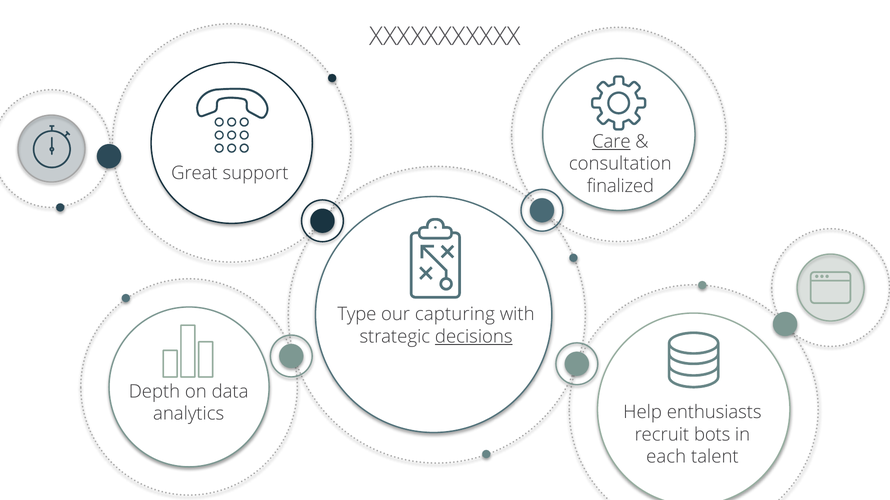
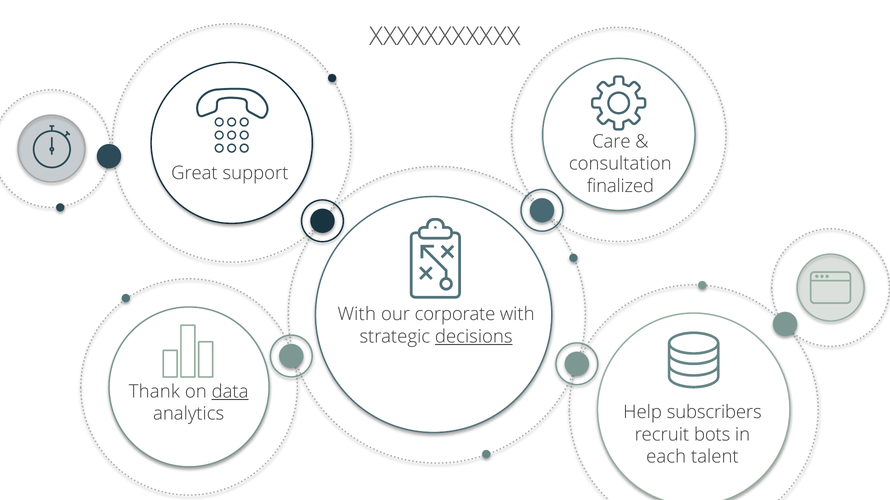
Care underline: present -> none
Type at (357, 315): Type -> With
capturing: capturing -> corporate
Depth: Depth -> Thank
data underline: none -> present
enthusiasts: enthusiasts -> subscribers
